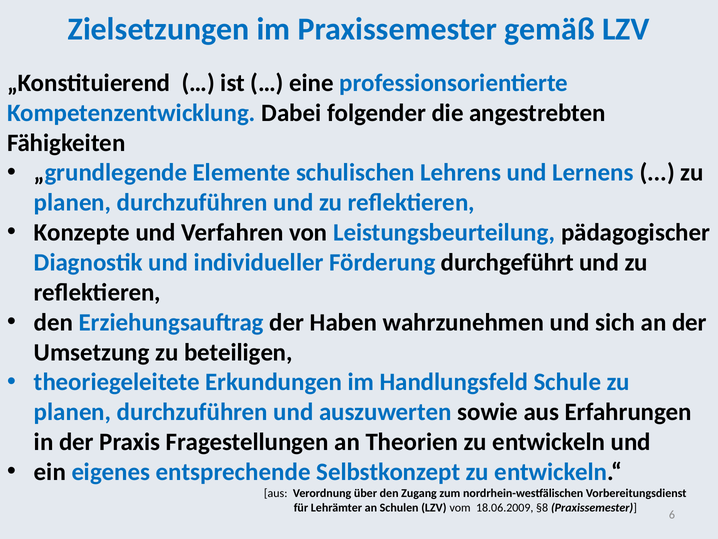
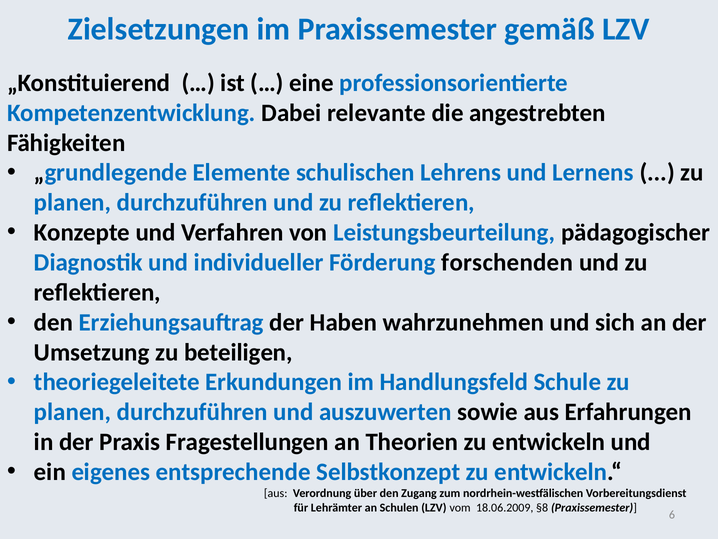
folgender: folgender -> relevante
durchgeführt: durchgeführt -> forschenden
